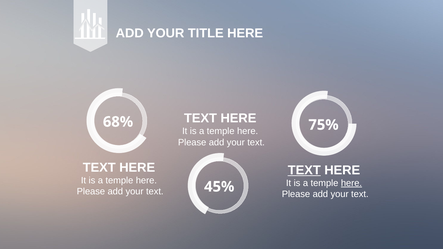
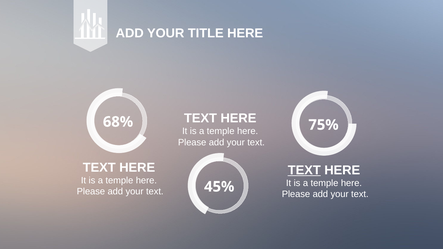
here at (351, 183) underline: present -> none
